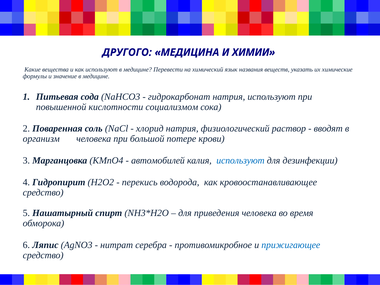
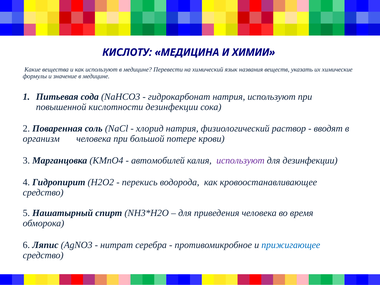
ДРУГОГО: ДРУГОГО -> КИСЛОТУ
кислотности социализмом: социализмом -> дезинфекции
используют at (240, 161) colour: blue -> purple
